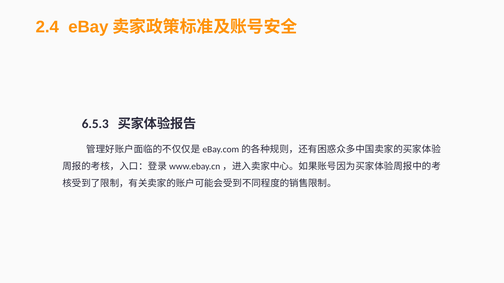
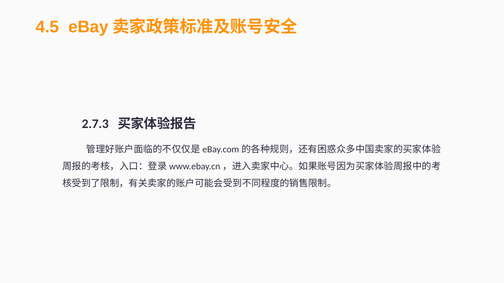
2.4: 2.4 -> 4.5
6.5.3: 6.5.3 -> 2.7.3
